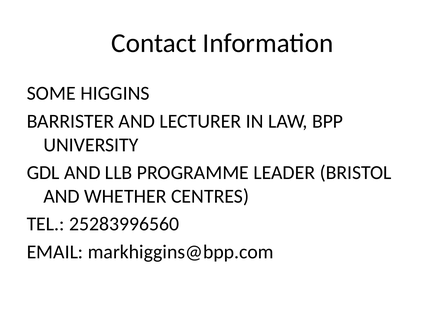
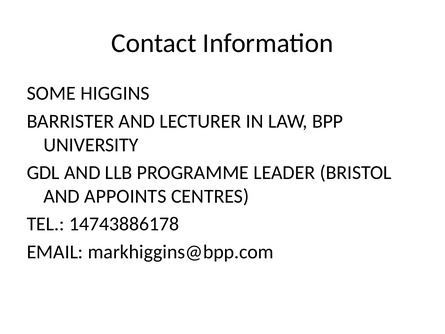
WHETHER: WHETHER -> APPOINTS
25283996560: 25283996560 -> 14743886178
